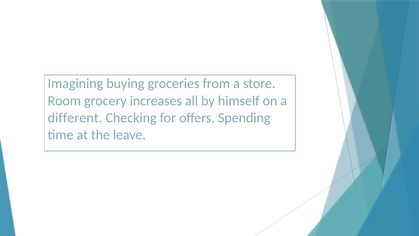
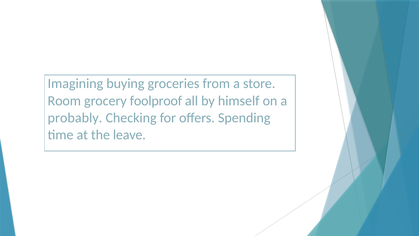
increases: increases -> foolproof
different: different -> probably
